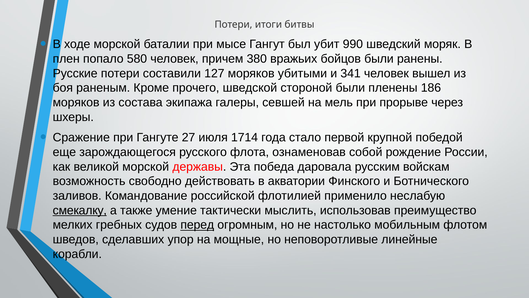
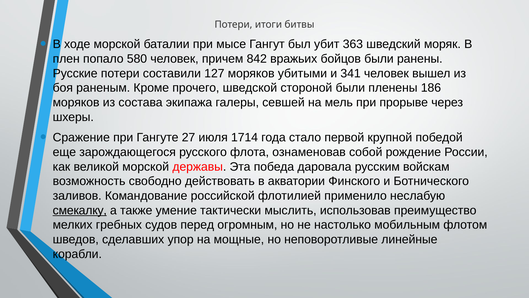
990: 990 -> 363
380: 380 -> 842
перед underline: present -> none
